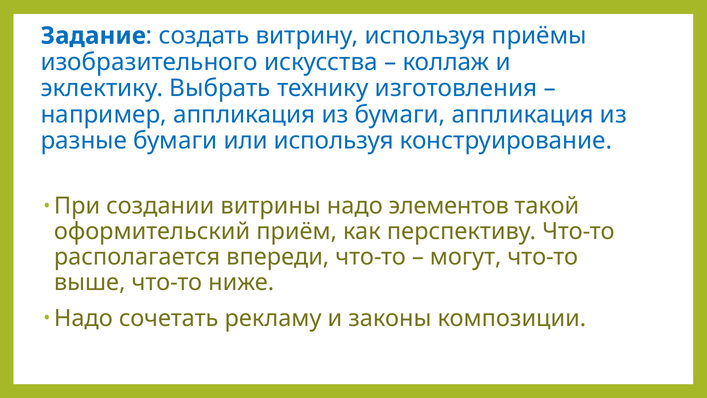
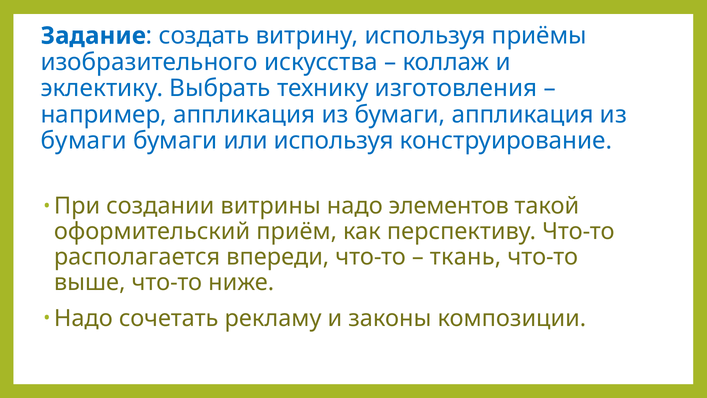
разные at (84, 141): разные -> бумаги
могут: могут -> ткань
